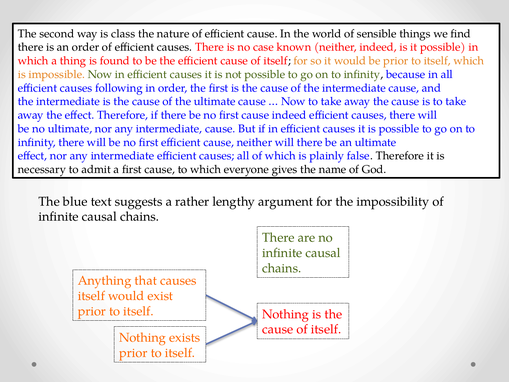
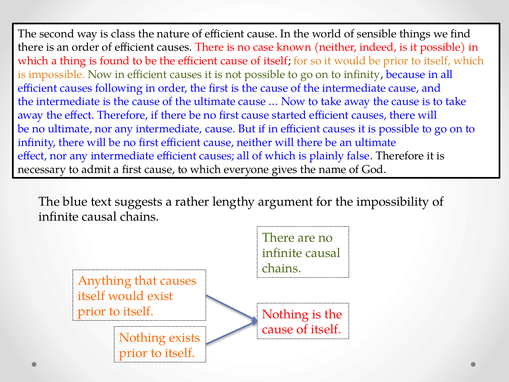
cause indeed: indeed -> started
